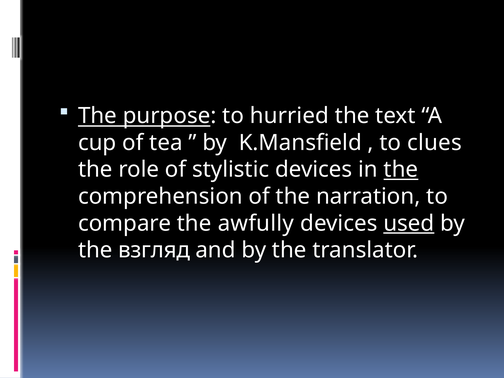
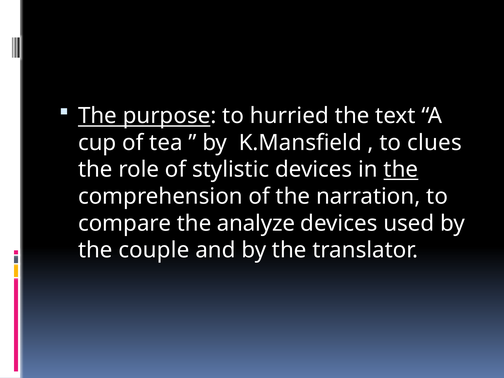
awfully: awfully -> analyze
used underline: present -> none
взгляд: взгляд -> couple
